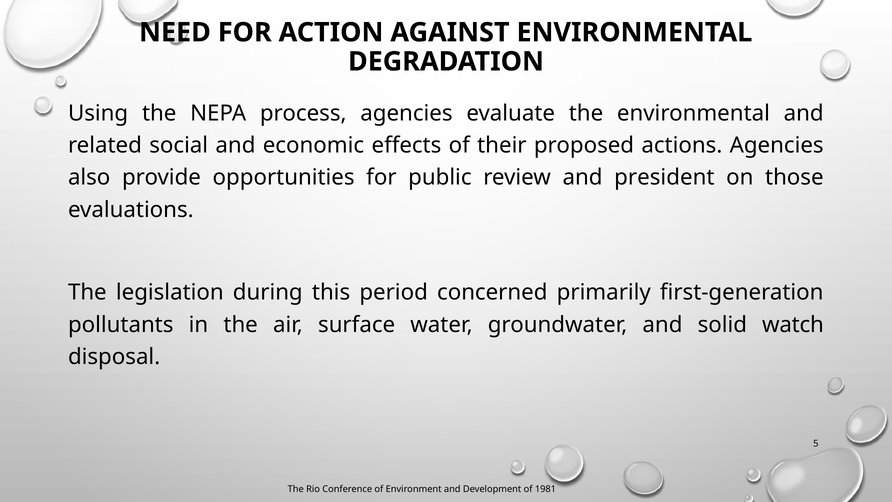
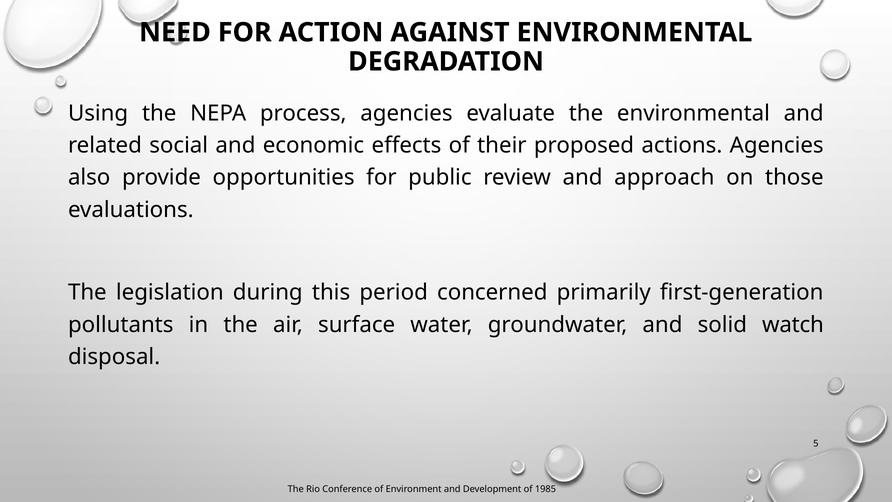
president: president -> approach
1981: 1981 -> 1985
